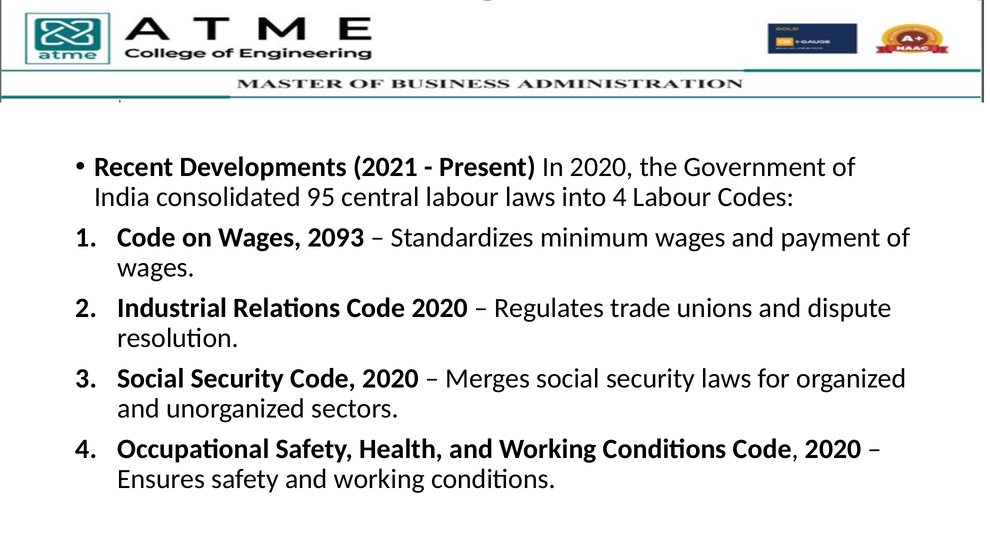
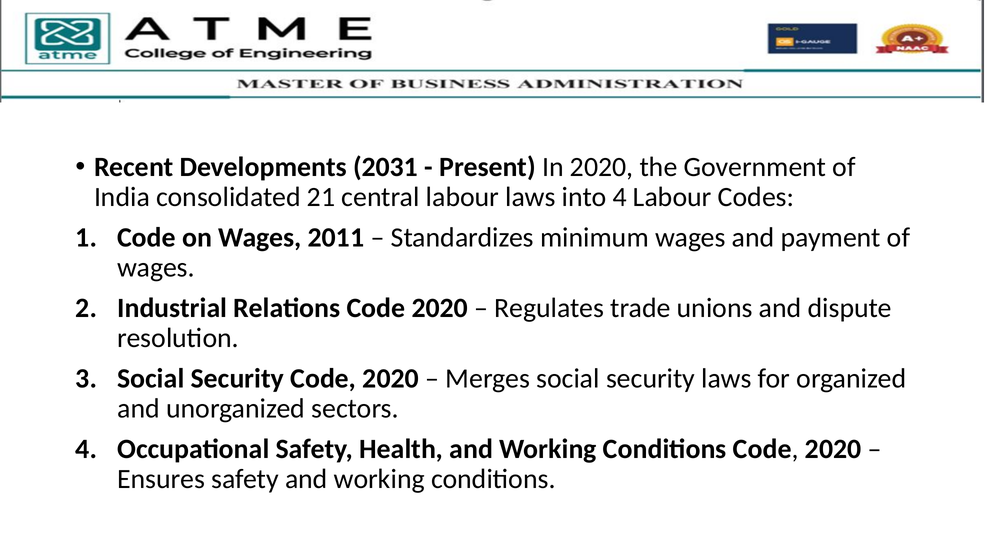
2021: 2021 -> 2031
95: 95 -> 21
2093: 2093 -> 2011
